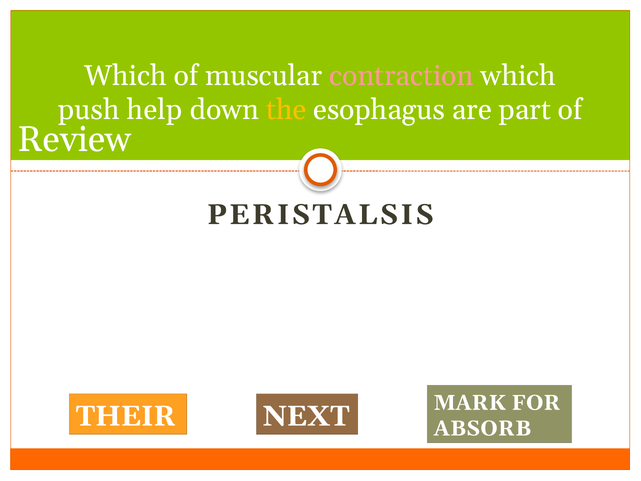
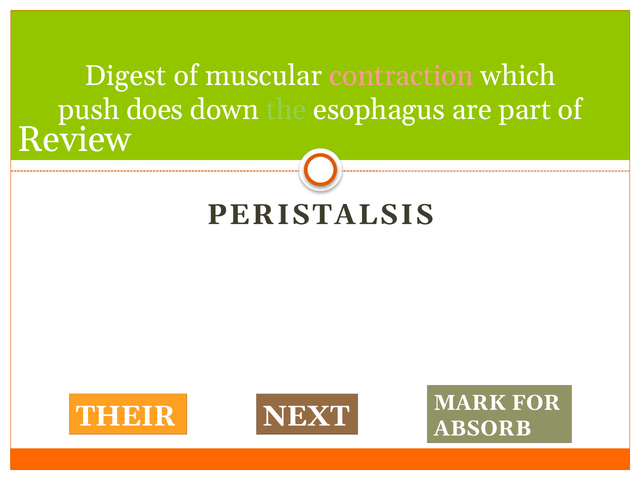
Which at (126, 76): Which -> Digest
help: help -> does
the colour: yellow -> light green
